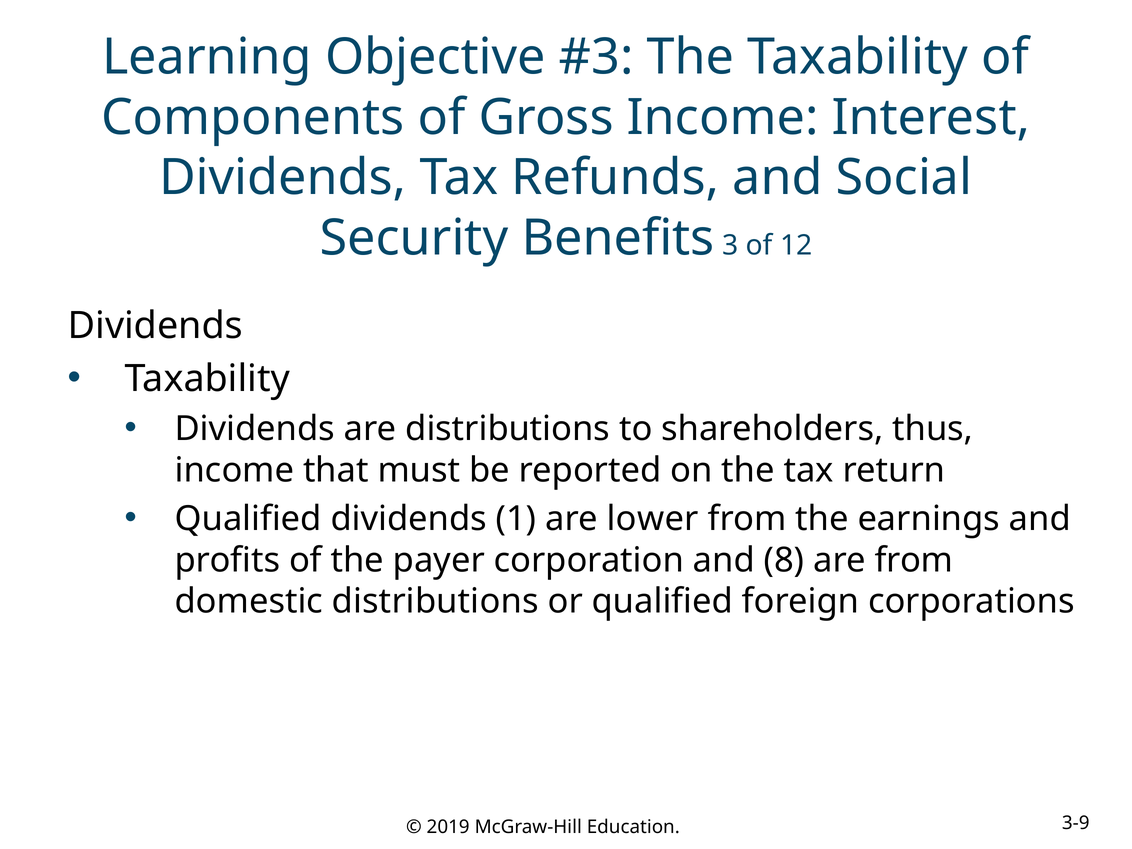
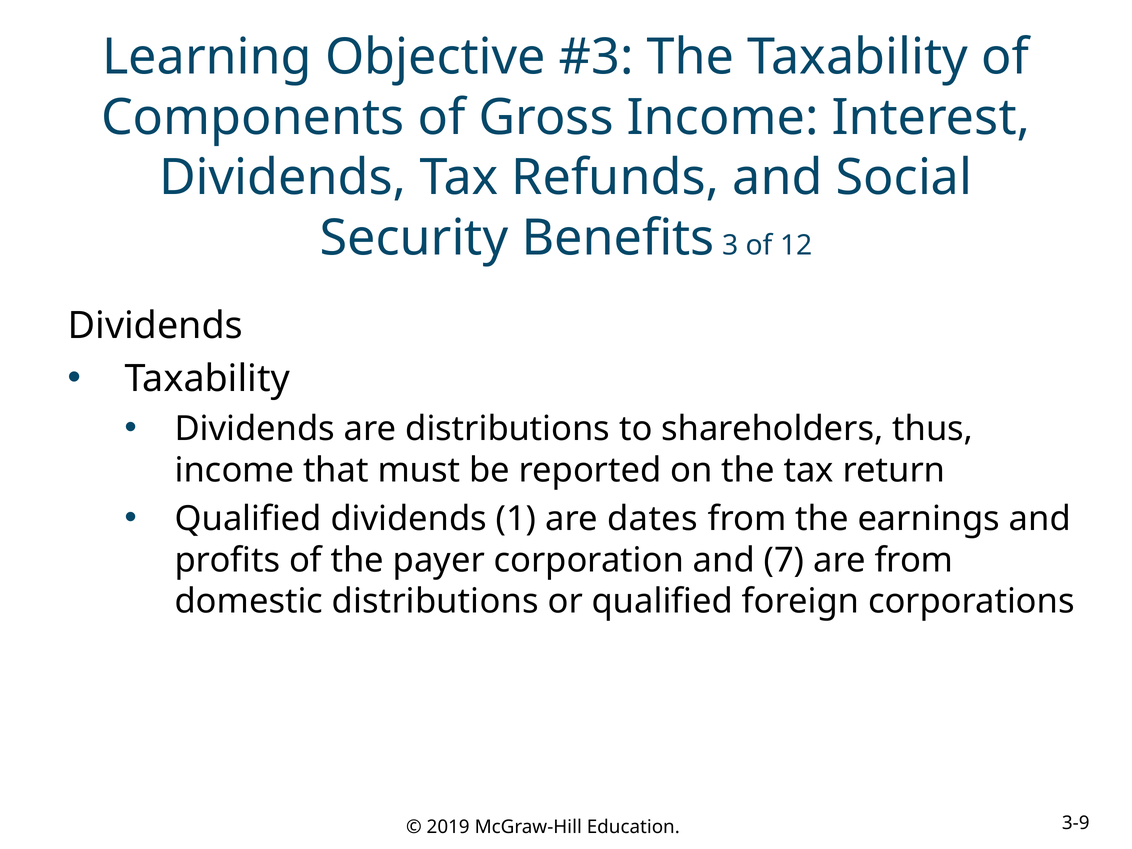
lower: lower -> dates
8: 8 -> 7
